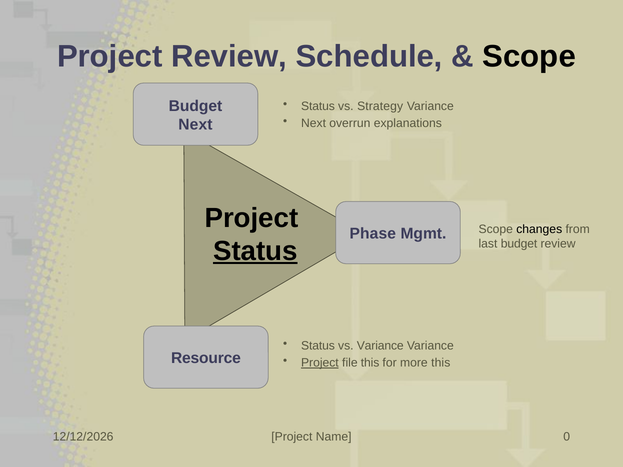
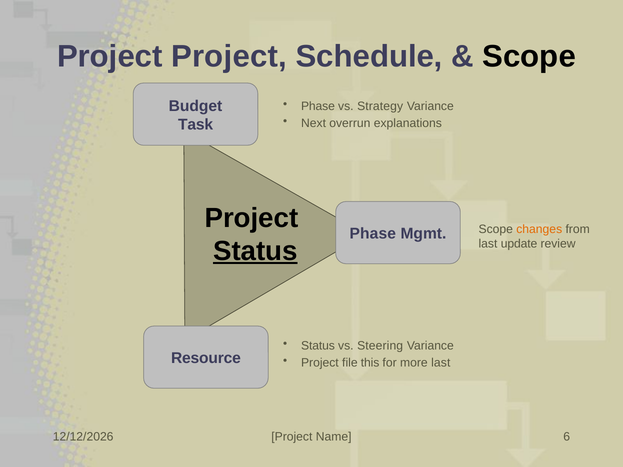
Project Review: Review -> Project
Status at (318, 106): Status -> Phase
Next at (195, 125): Next -> Task
changes colour: black -> orange
last budget: budget -> update
vs Variance: Variance -> Steering
Project at (320, 363) underline: present -> none
more this: this -> last
0: 0 -> 6
